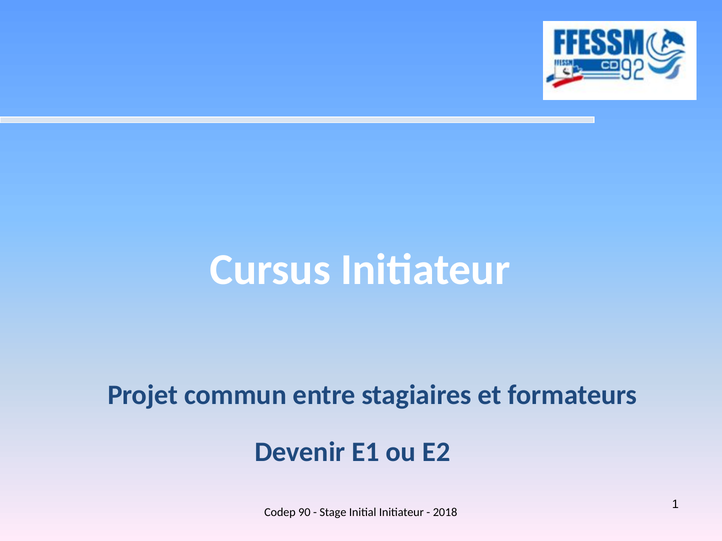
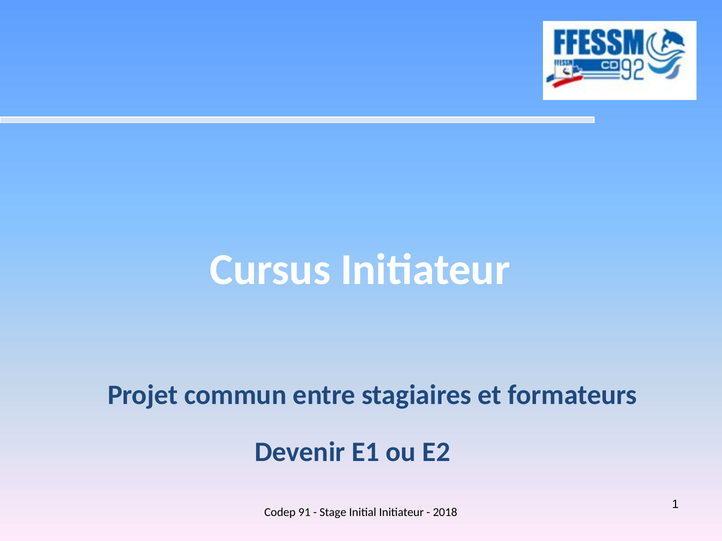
90: 90 -> 91
